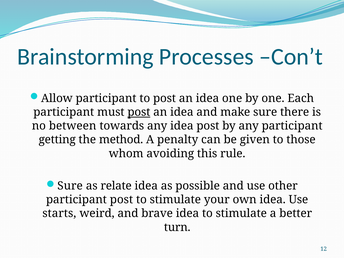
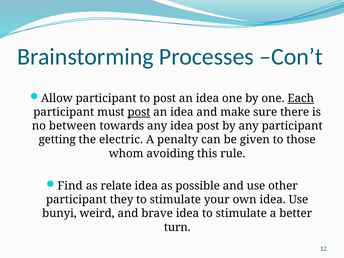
Each underline: none -> present
method: method -> electric
Sure at (70, 186): Sure -> Find
participant post: post -> they
starts: starts -> bunyi
